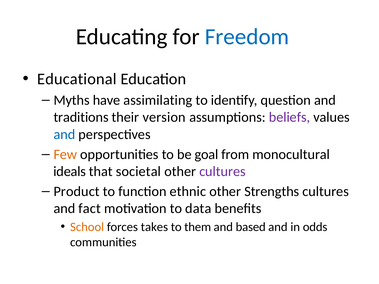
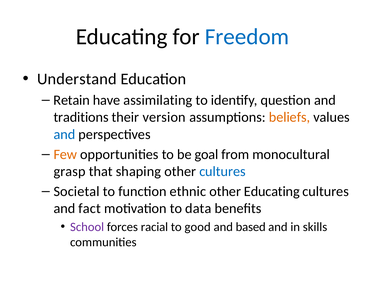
Educational: Educational -> Understand
Myths: Myths -> Retain
beliefs colour: purple -> orange
ideals: ideals -> grasp
societal: societal -> shaping
cultures at (222, 172) colour: purple -> blue
Product: Product -> Societal
other Strengths: Strengths -> Educating
School colour: orange -> purple
takes: takes -> racial
them: them -> good
odds: odds -> skills
